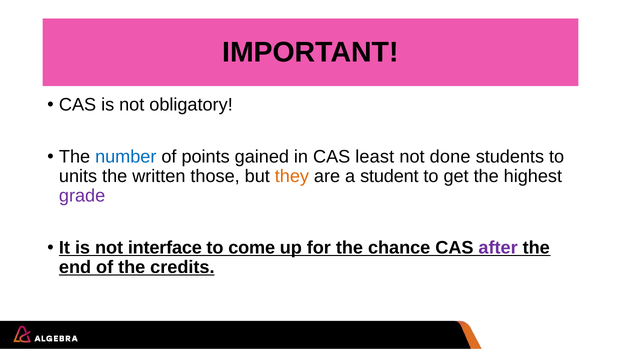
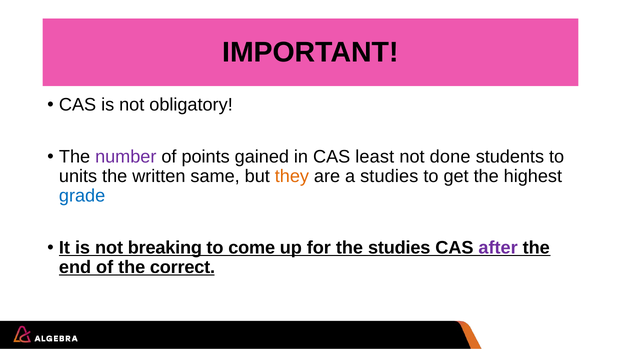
number colour: blue -> purple
those: those -> same
a student: student -> studies
grade colour: purple -> blue
interface: interface -> breaking
the chance: chance -> studies
credits: credits -> correct
